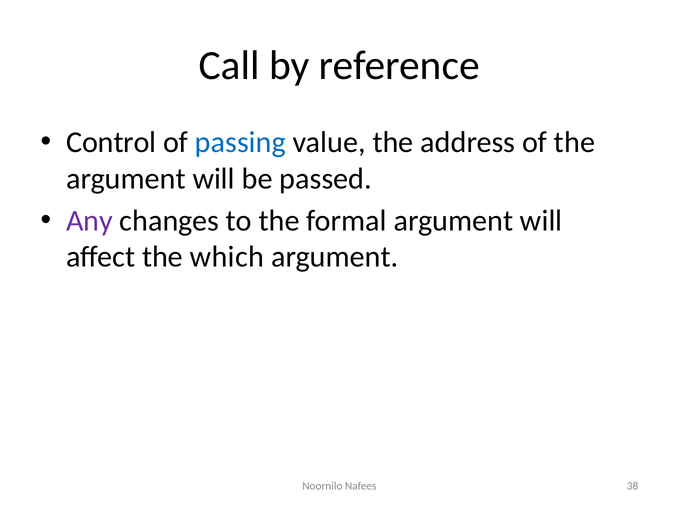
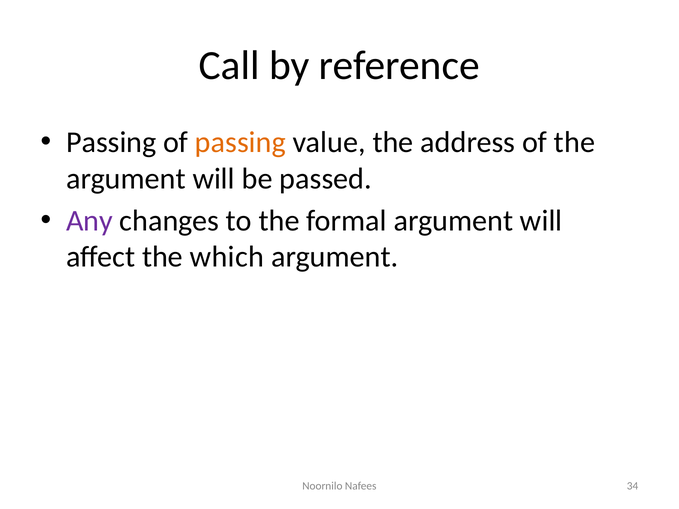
Control at (111, 142): Control -> Passing
passing at (240, 142) colour: blue -> orange
38: 38 -> 34
